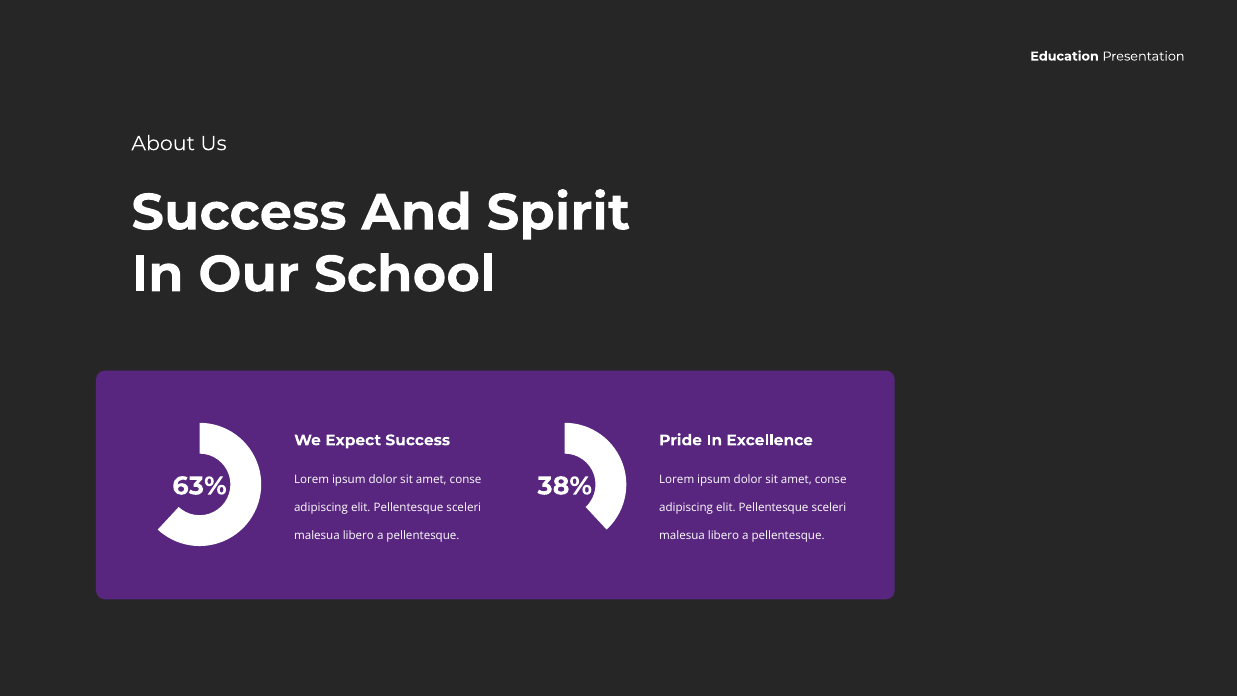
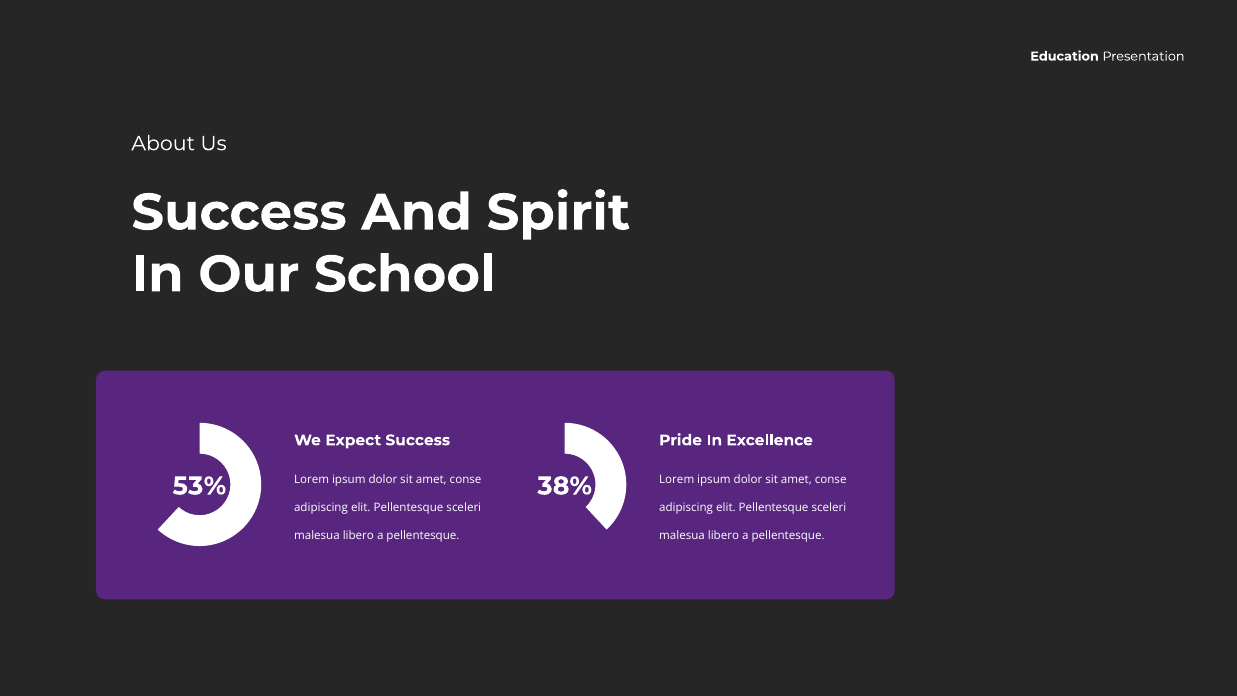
63%: 63% -> 53%
